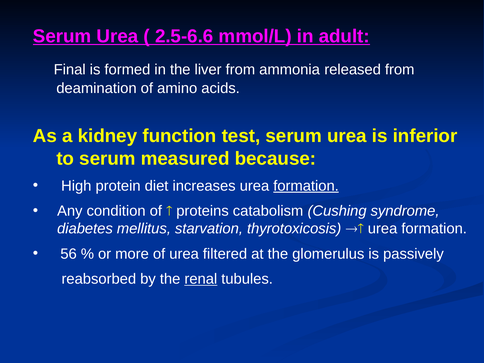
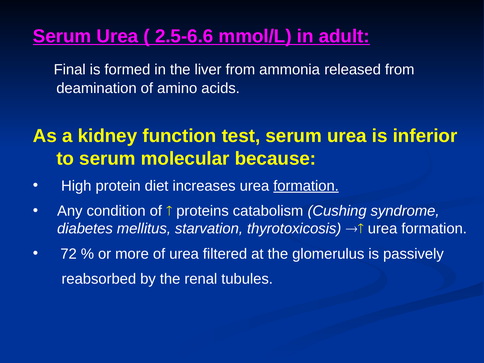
measured: measured -> molecular
56: 56 -> 72
renal underline: present -> none
